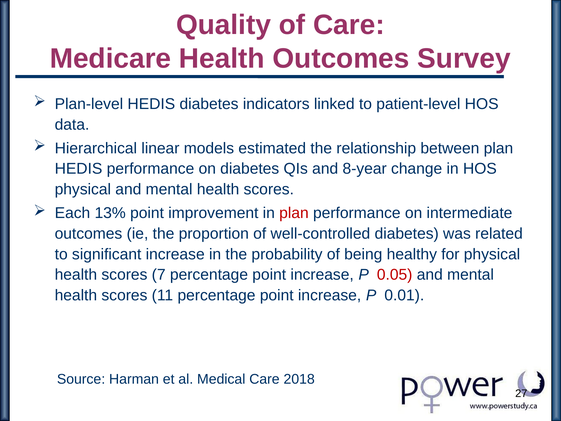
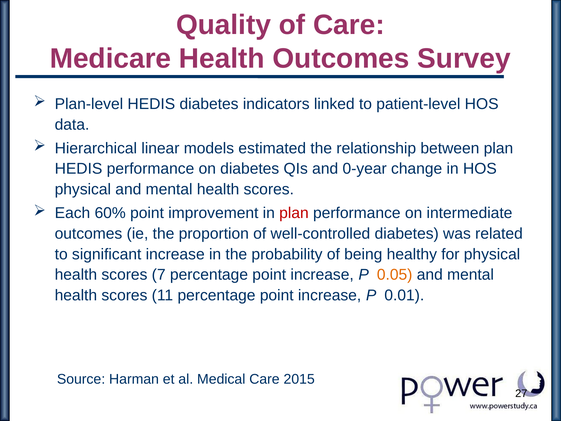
8-year: 8-year -> 0-year
13%: 13% -> 60%
0.05 colour: red -> orange
2018: 2018 -> 2015
